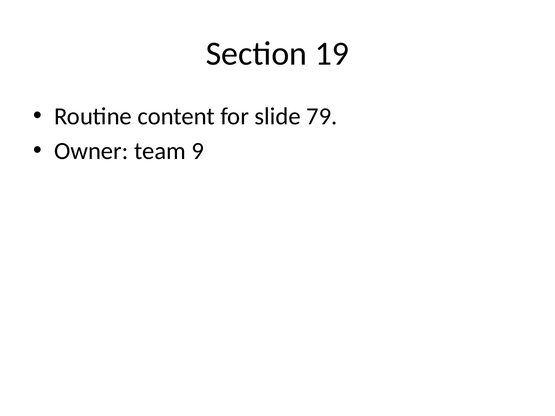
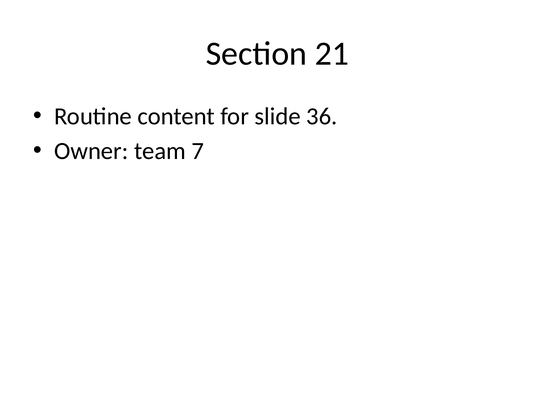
19: 19 -> 21
79: 79 -> 36
9: 9 -> 7
